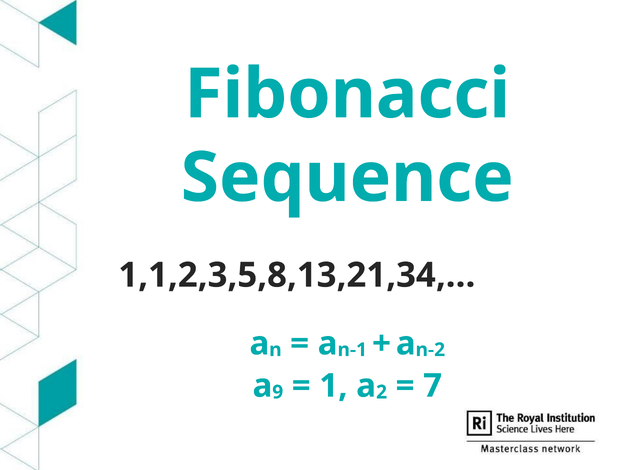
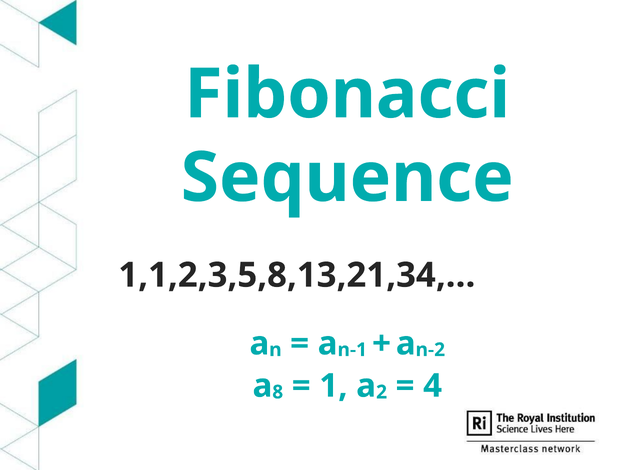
9: 9 -> 8
7: 7 -> 4
